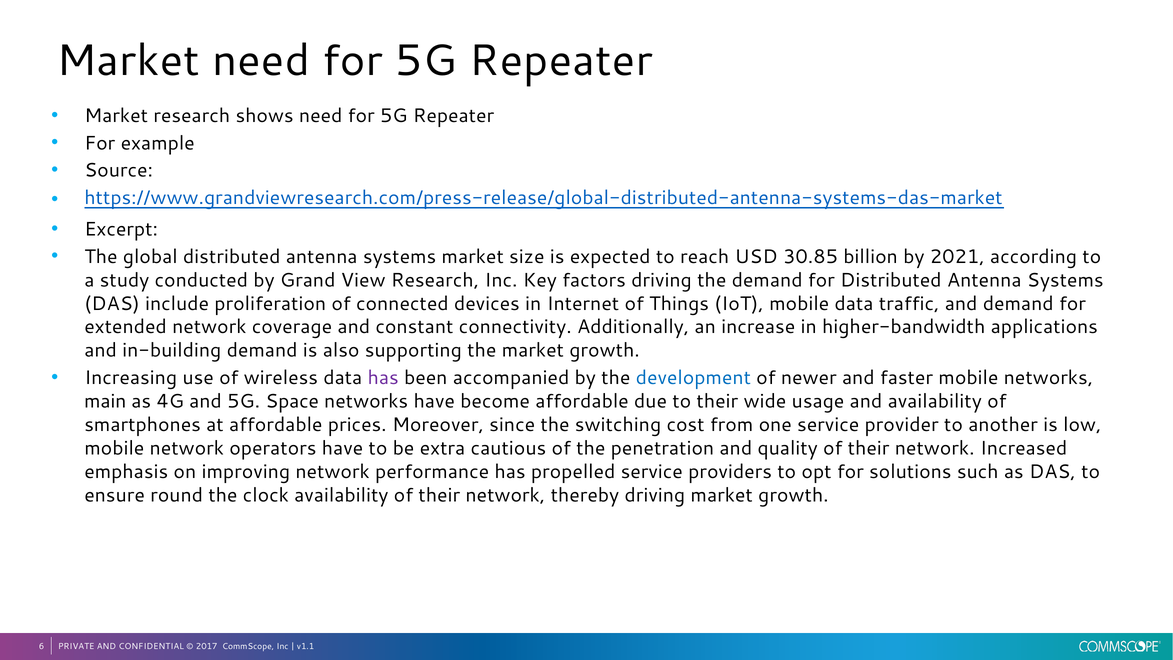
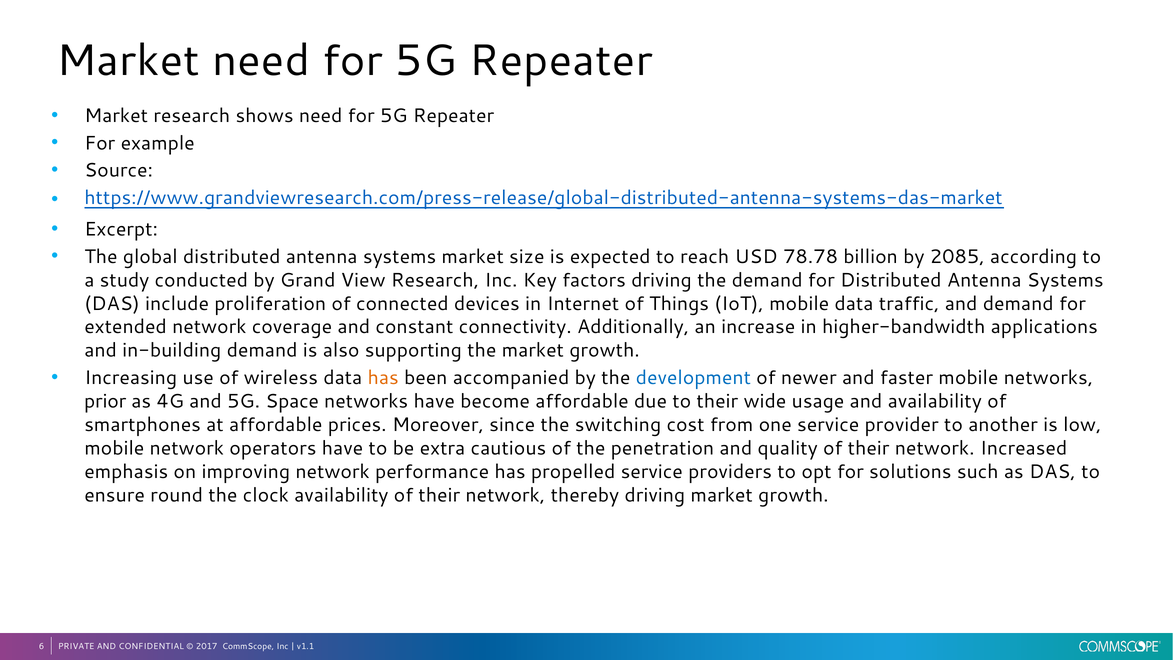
30.85: 30.85 -> 78.78
2021: 2021 -> 2085
has at (383, 378) colour: purple -> orange
main: main -> prior
